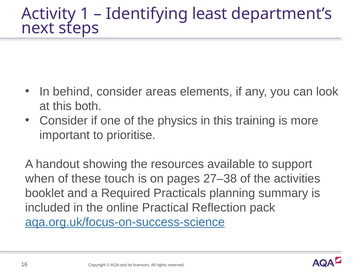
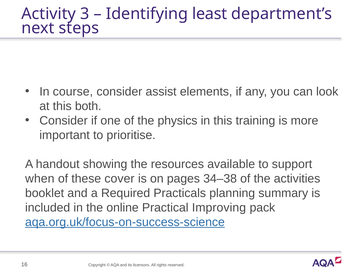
1: 1 -> 3
behind: behind -> course
areas: areas -> assist
touch: touch -> cover
27–38: 27–38 -> 34–38
Reflection: Reflection -> Improving
